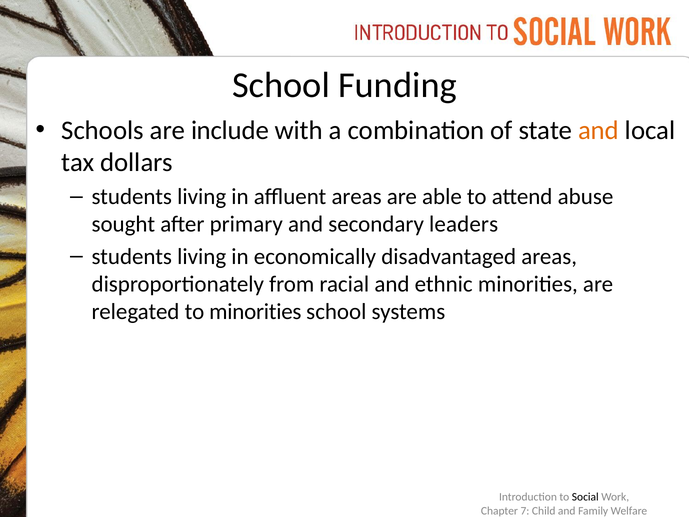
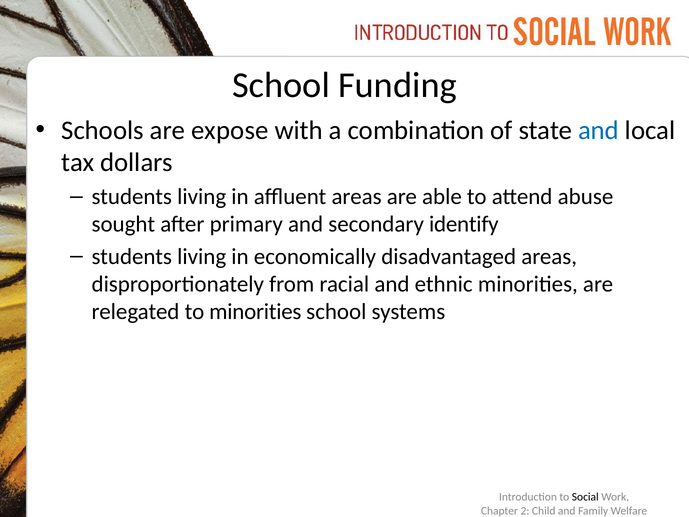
include: include -> expose
and at (599, 130) colour: orange -> blue
leaders: leaders -> identify
7: 7 -> 2
